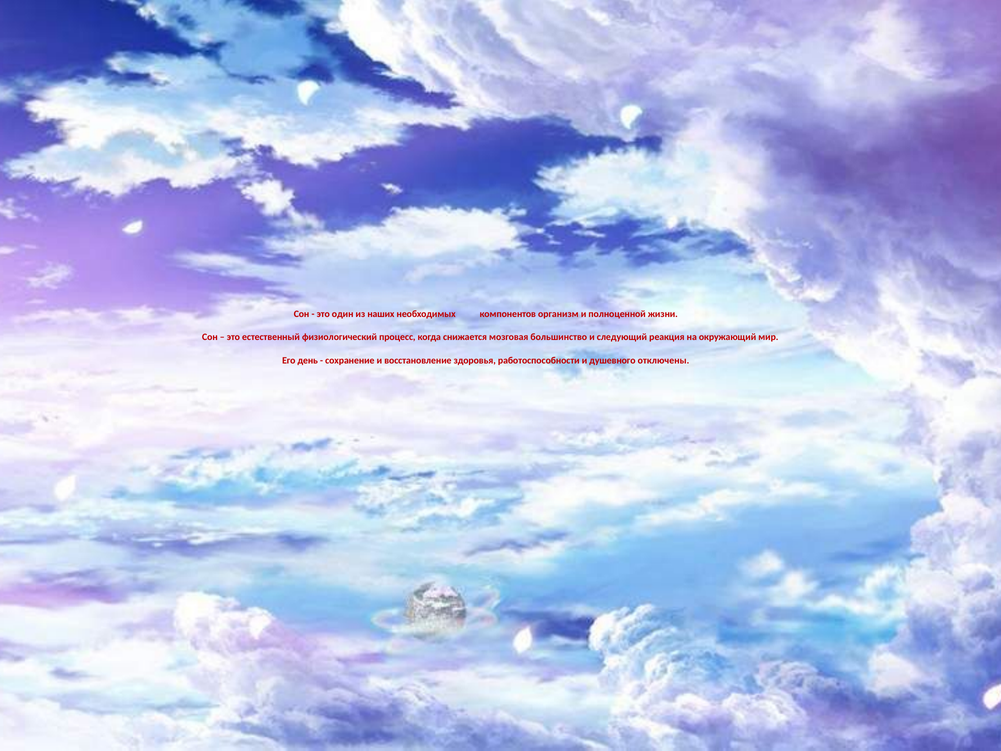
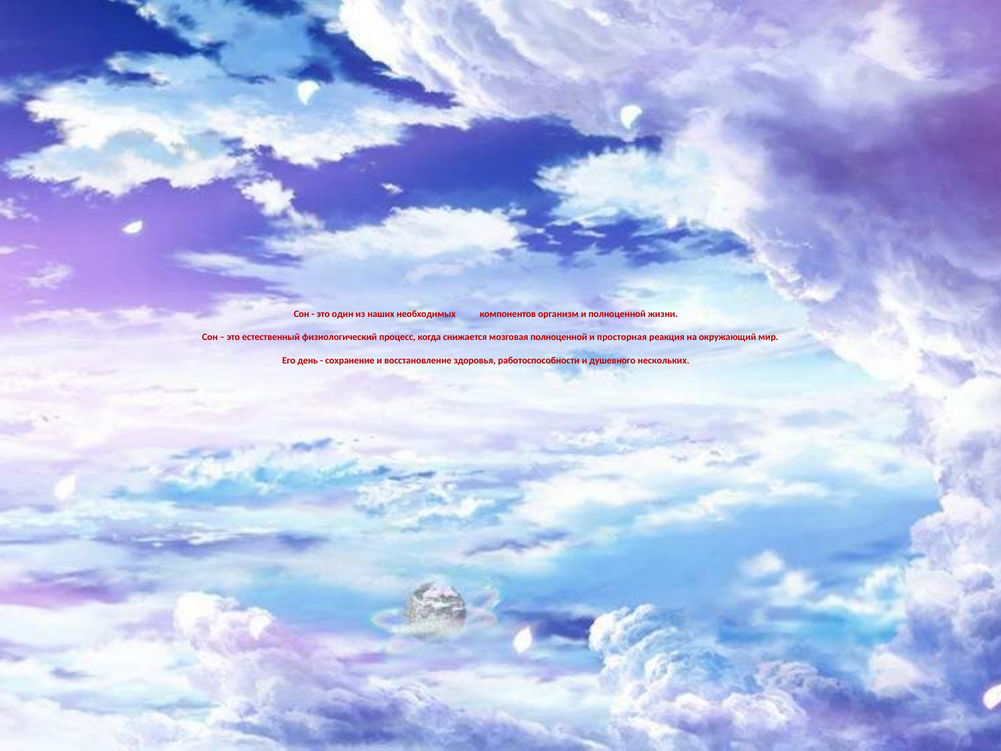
мозговая большинство: большинство -> полноценной
следующий: следующий -> просторная
отключены: отключены -> нескольких
